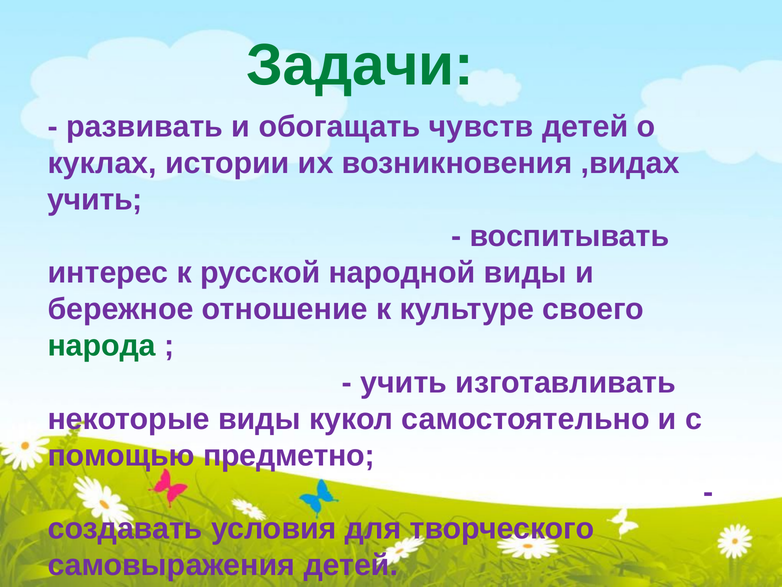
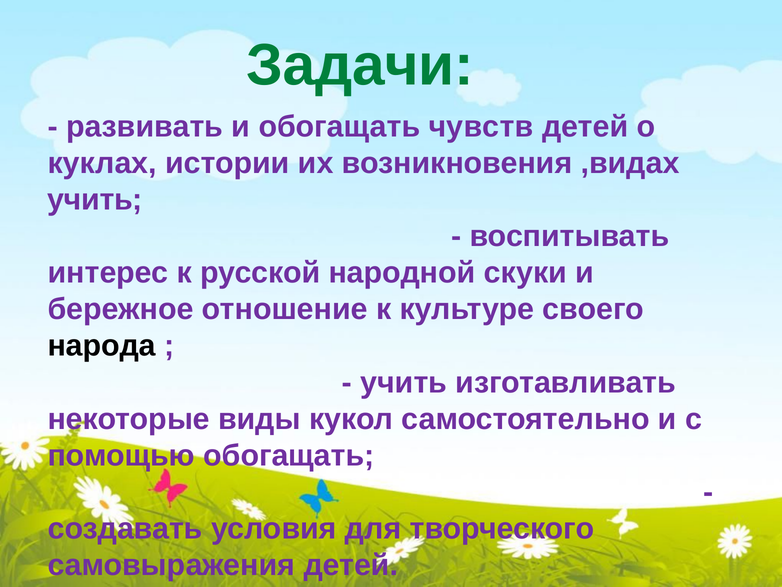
народной виды: виды -> скуки
народа colour: green -> black
помощью предметно: предметно -> обогащать
